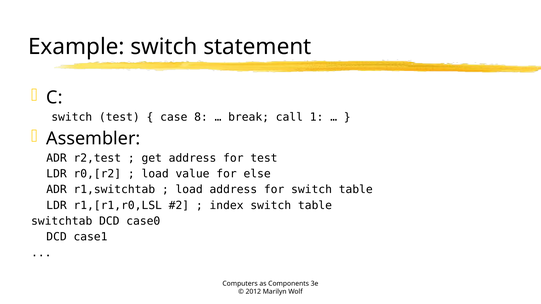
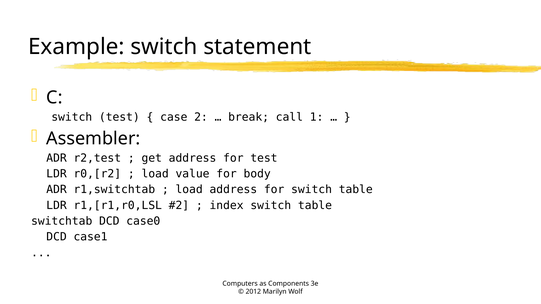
8: 8 -> 2
else: else -> body
